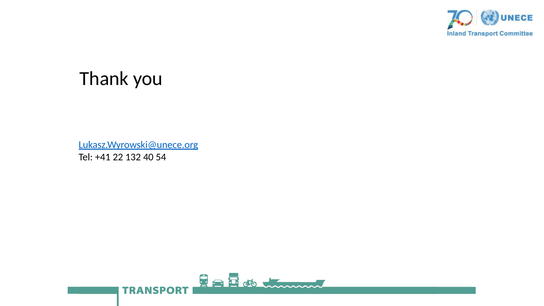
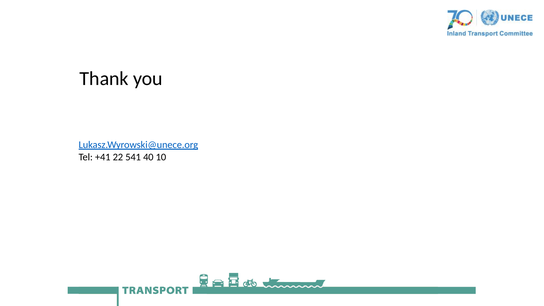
132: 132 -> 541
54: 54 -> 10
